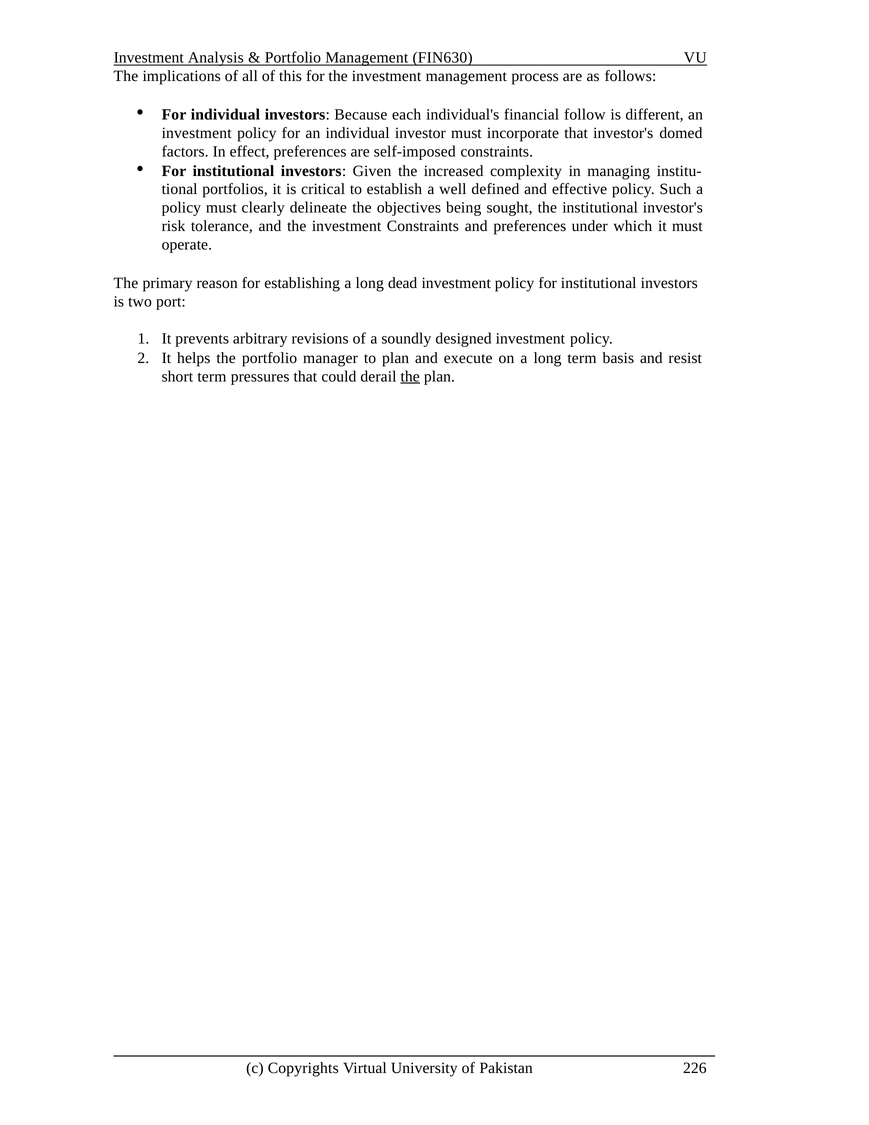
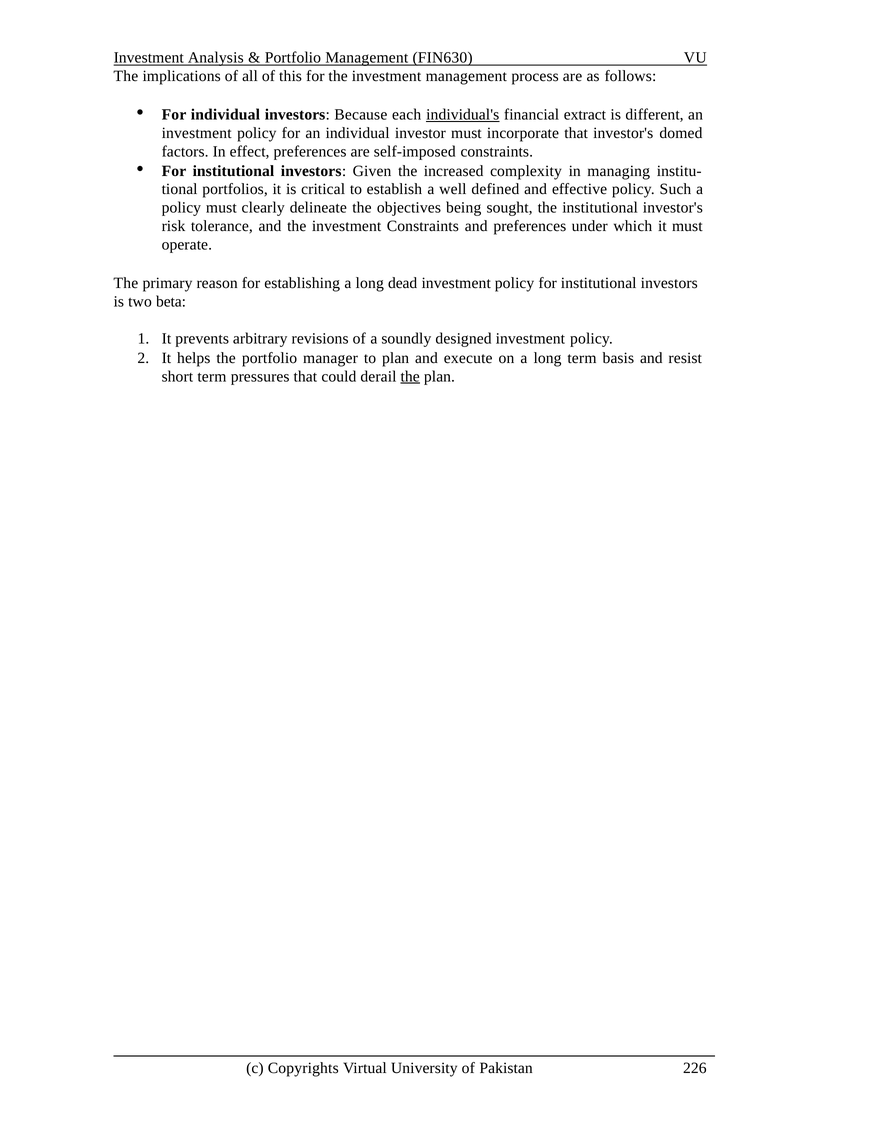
individual's underline: none -> present
follow: follow -> extract
port: port -> beta
